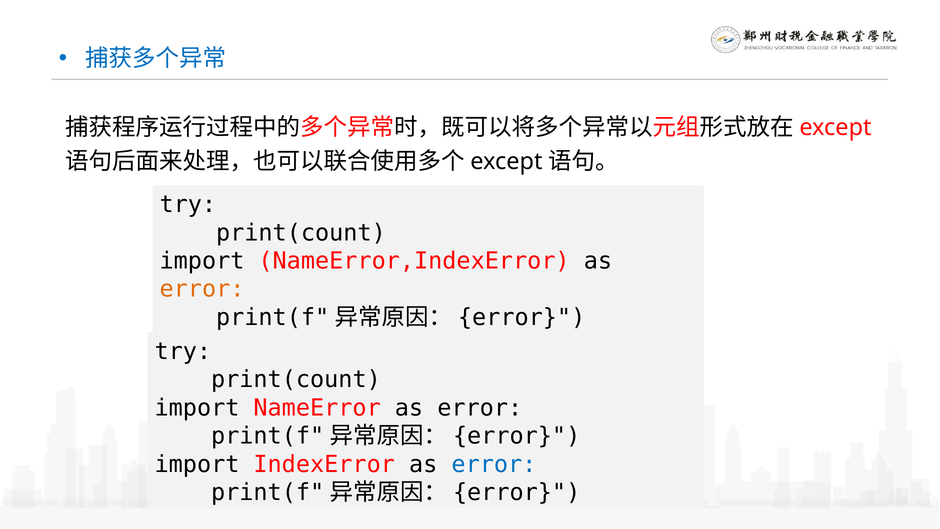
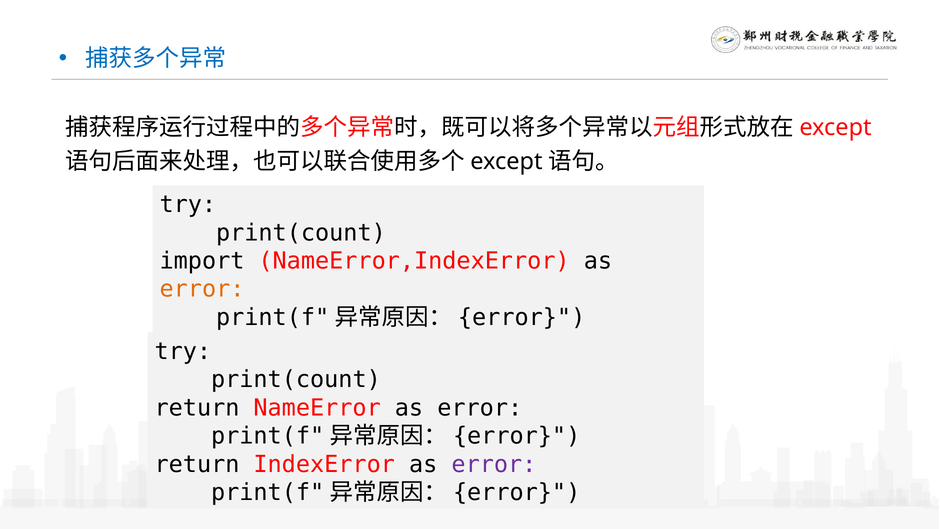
import at (197, 408): import -> return
import at (197, 464): import -> return
error at (494, 464) colour: blue -> purple
